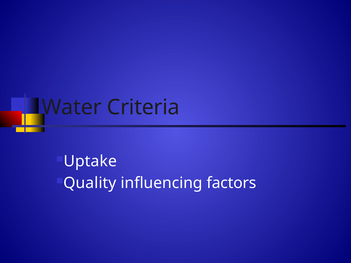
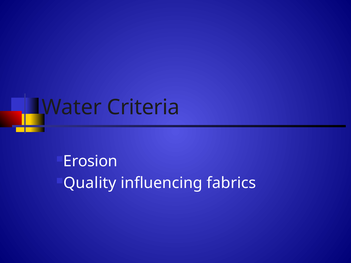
Uptake: Uptake -> Erosion
factors: factors -> fabrics
